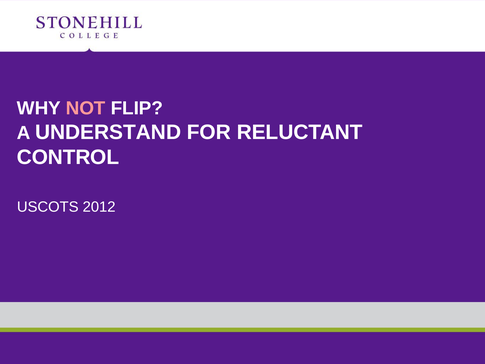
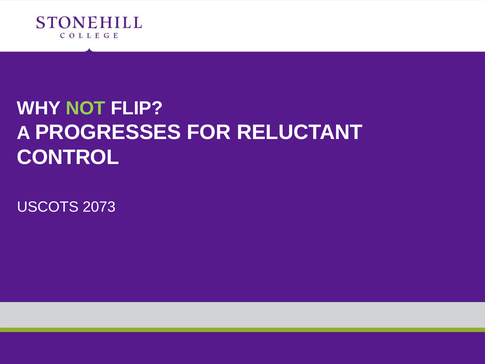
NOT colour: pink -> light green
UNDERSTAND: UNDERSTAND -> PROGRESSES
2012: 2012 -> 2073
